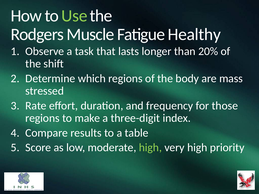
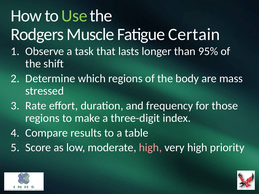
Healthy: Healthy -> Certain
20%: 20% -> 95%
high at (150, 148) colour: light green -> pink
